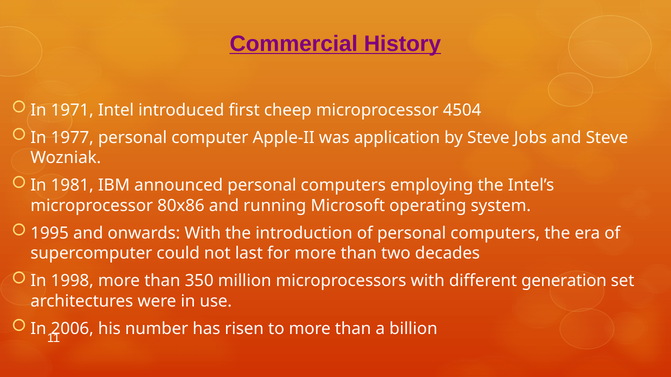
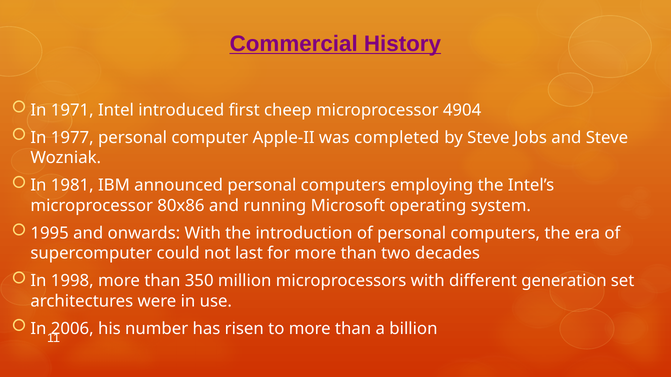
4504: 4504 -> 4904
application: application -> completed
